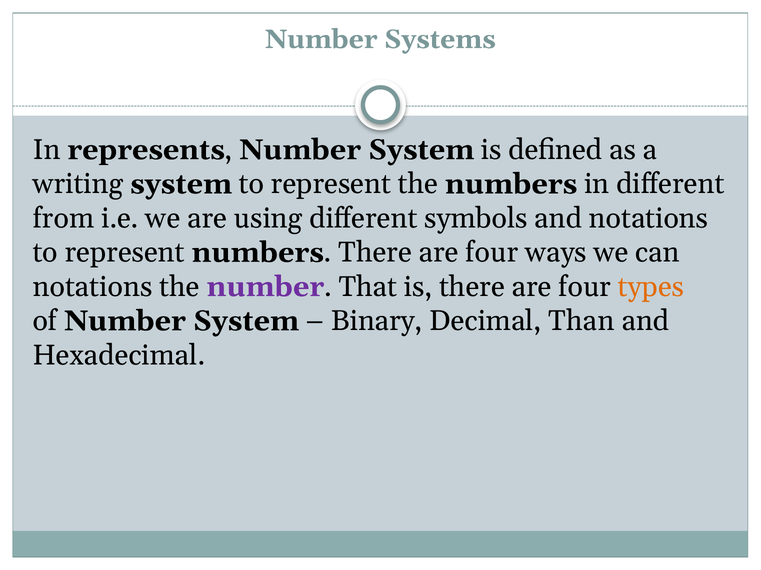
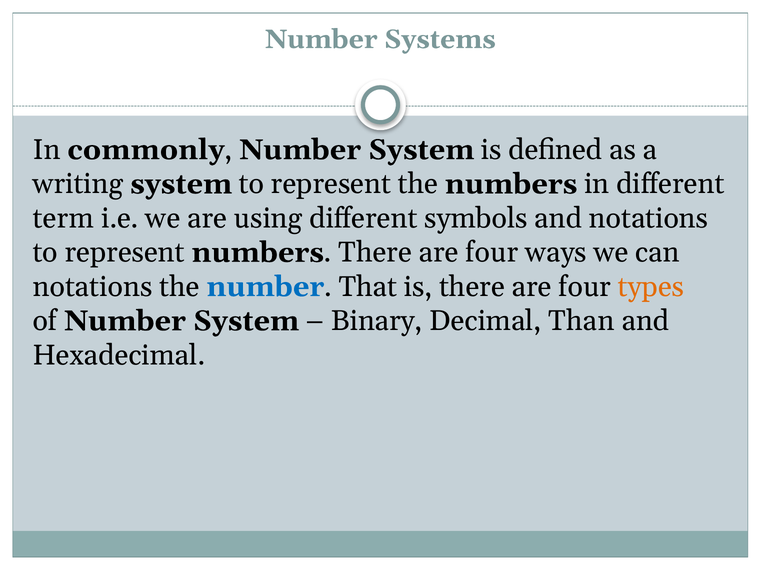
represents: represents -> commonly
from: from -> term
number at (265, 287) colour: purple -> blue
